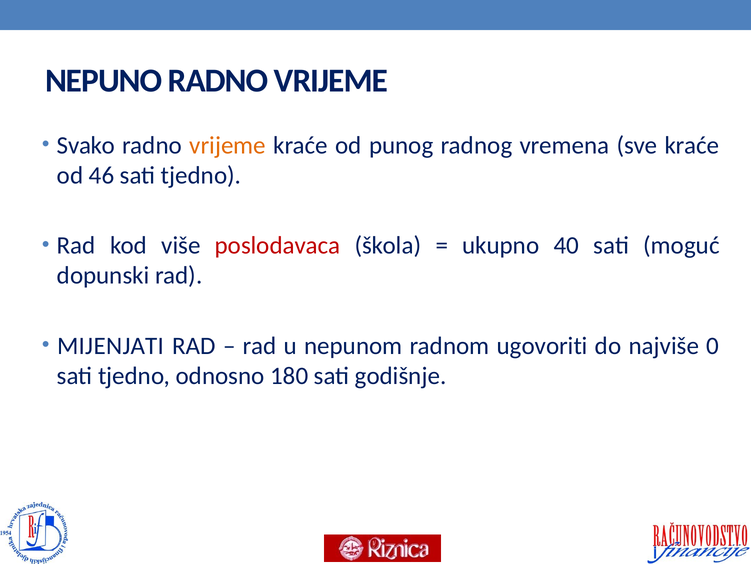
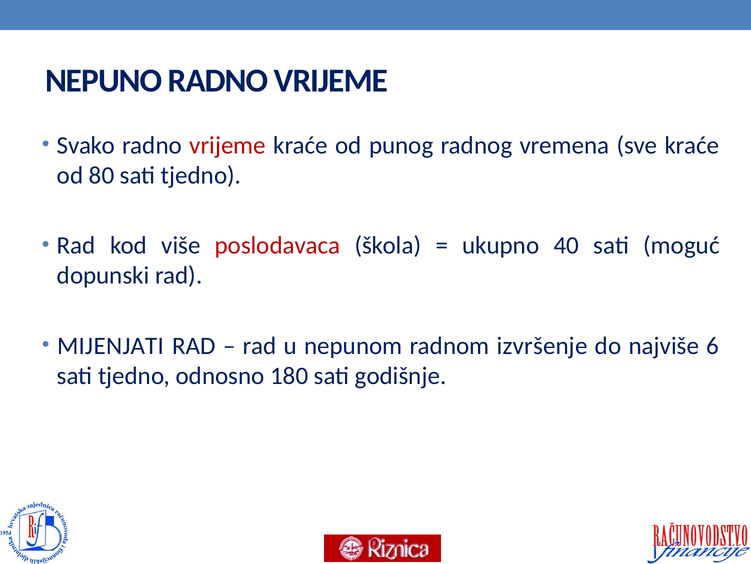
vrijeme at (228, 145) colour: orange -> red
46: 46 -> 80
ugovoriti: ugovoriti -> izvršenje
0: 0 -> 6
